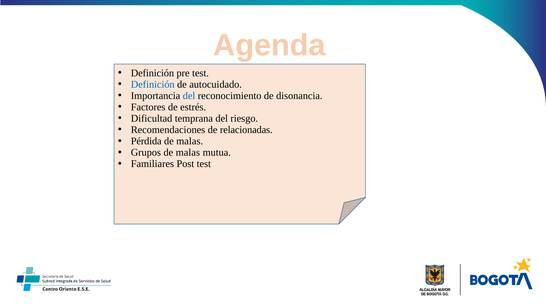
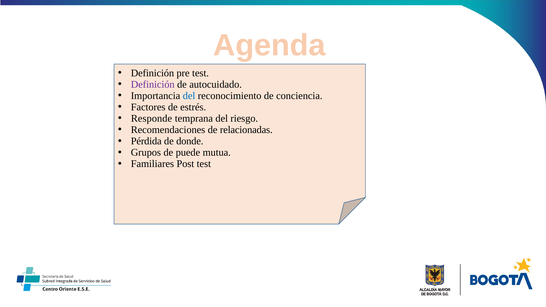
Definición at (153, 84) colour: blue -> purple
disonancia: disonancia -> conciencia
Dificultad: Dificultad -> Responde
malas at (190, 141): malas -> donde
Grupos de malas: malas -> puede
